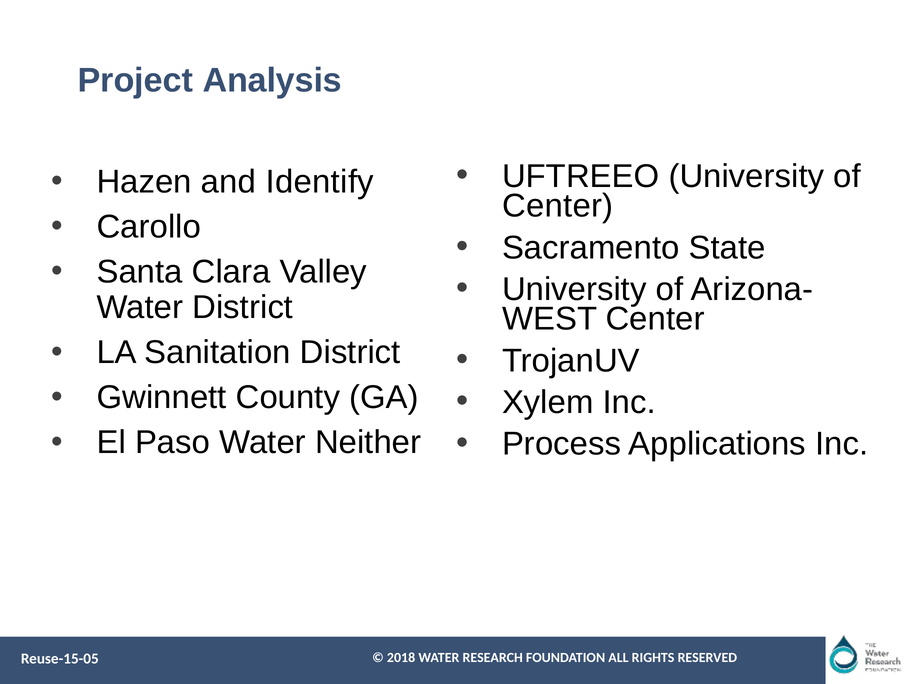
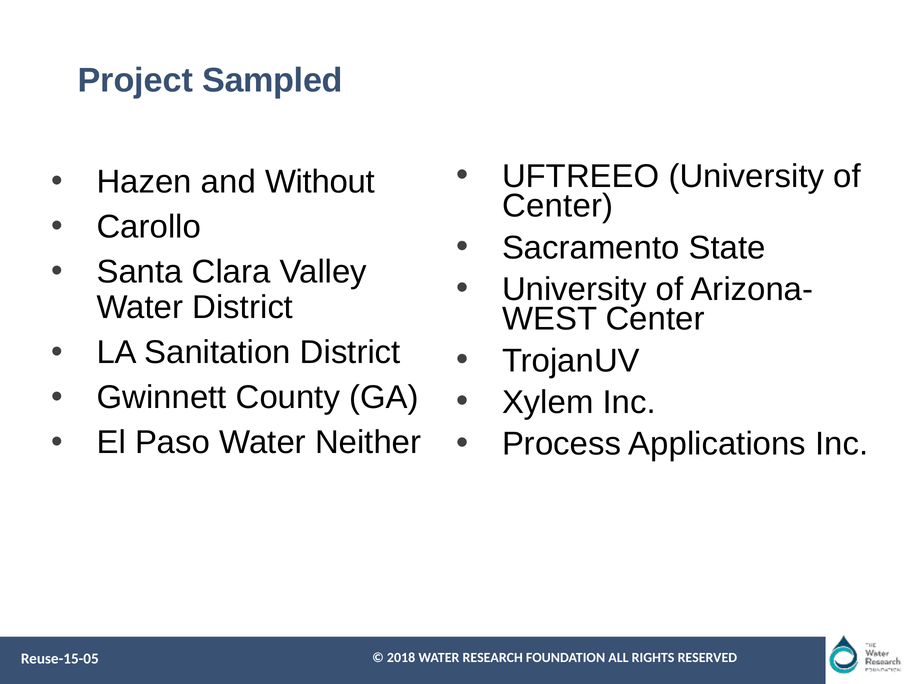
Analysis: Analysis -> Sampled
Identify: Identify -> Without
